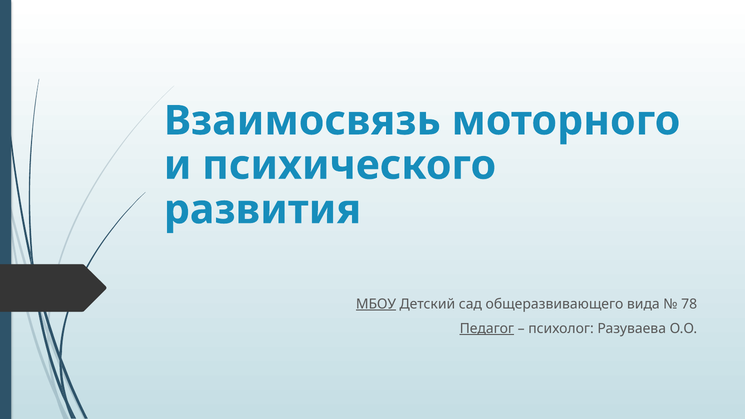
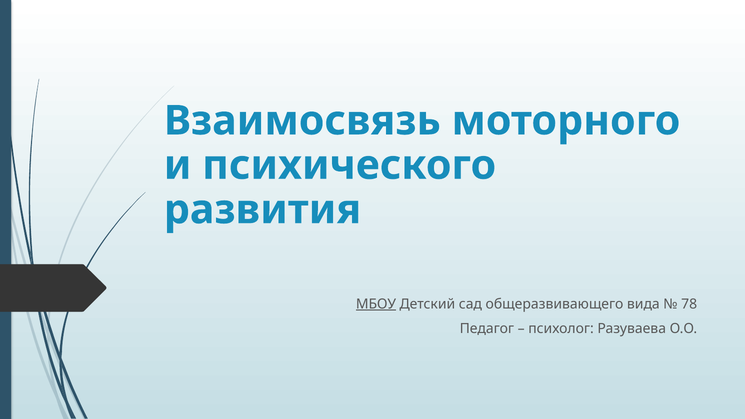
Педагог underline: present -> none
